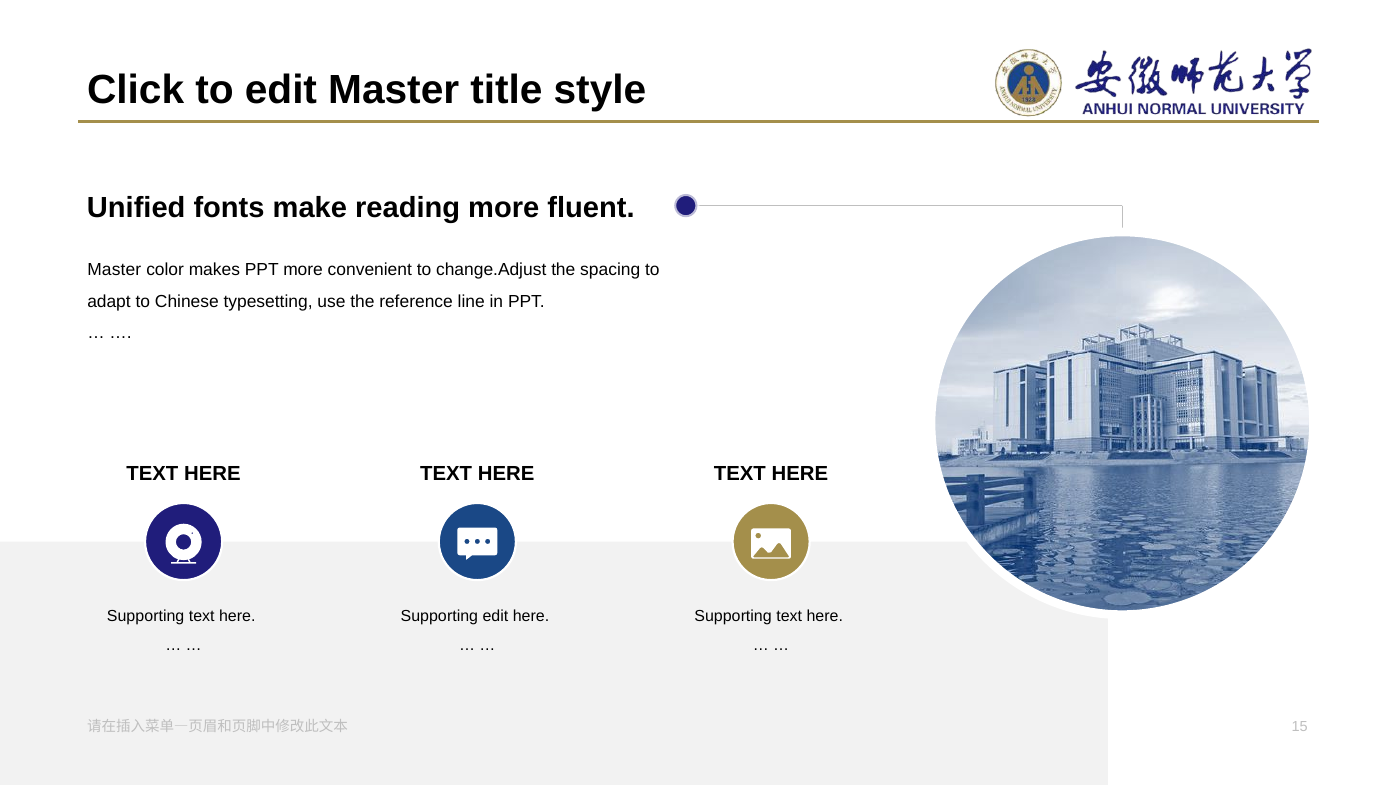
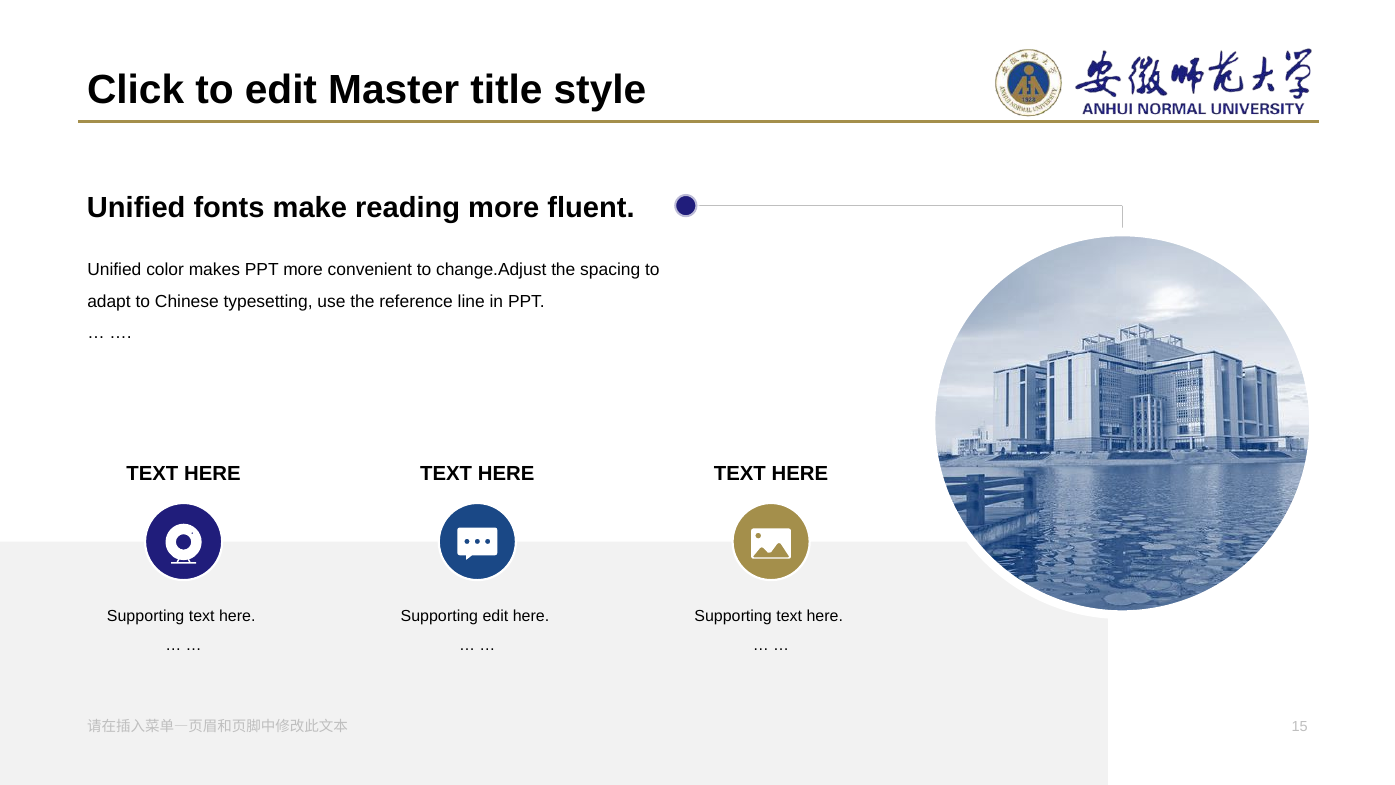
Master at (114, 270): Master -> Unified
